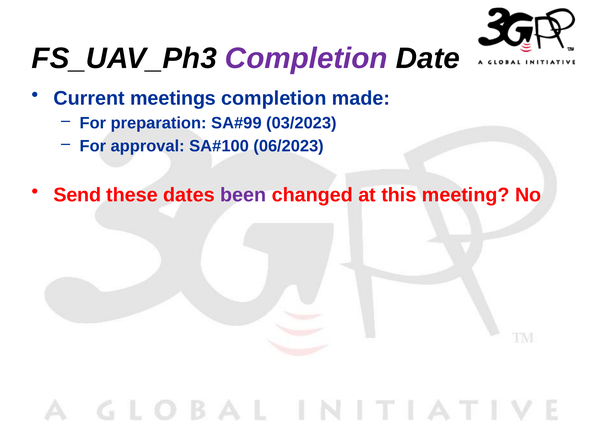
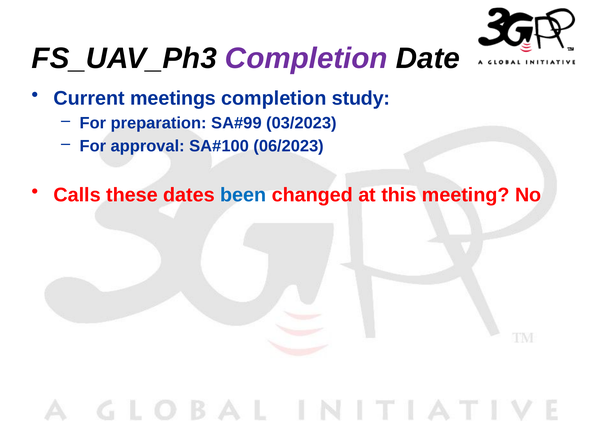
made: made -> study
Send: Send -> Calls
been colour: purple -> blue
